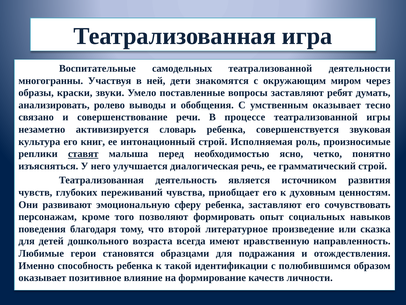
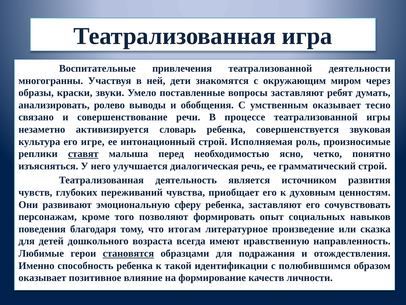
самодельных: самодельных -> привлечения
книг: книг -> игре
второй: второй -> итогам
становятся underline: none -> present
